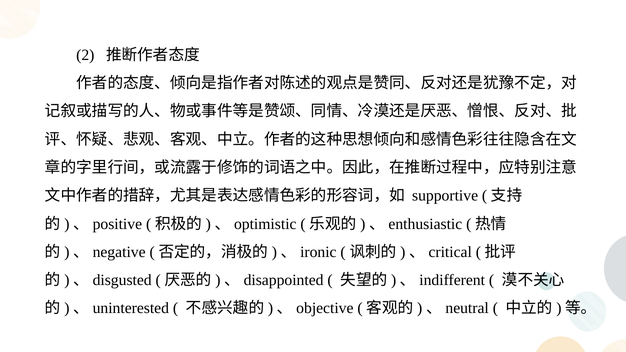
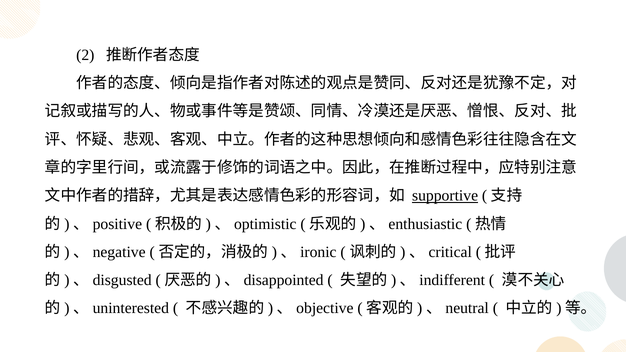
supportive underline: none -> present
